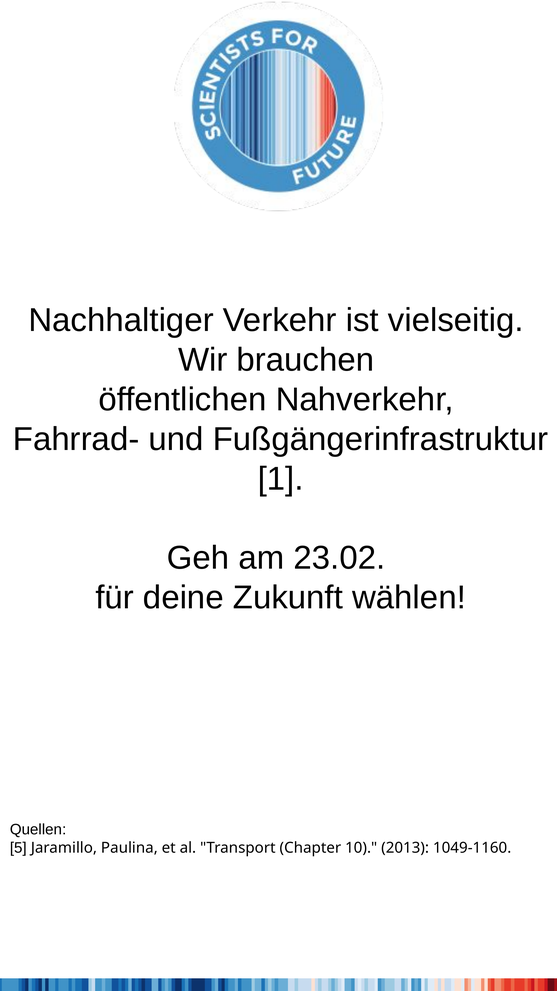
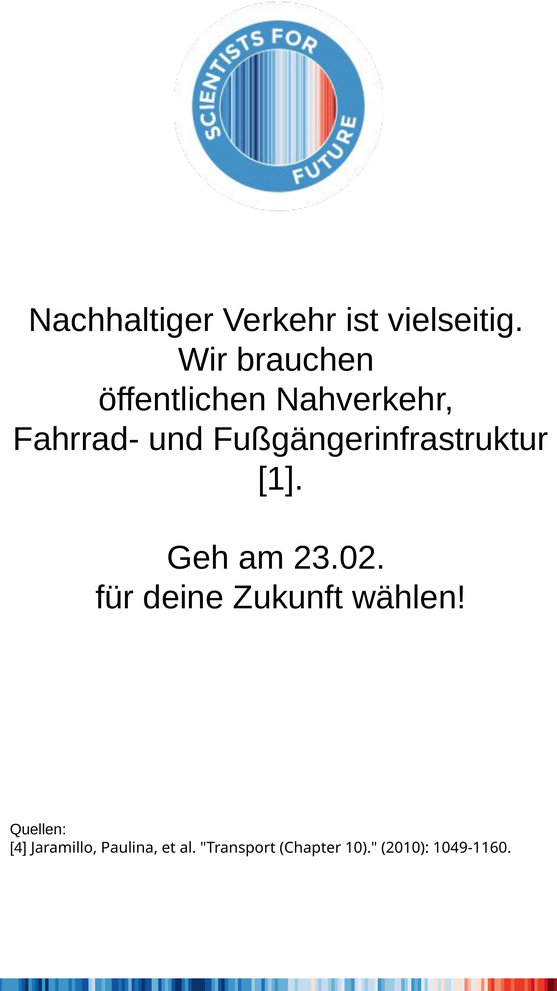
5: 5 -> 4
2013: 2013 -> 2010
